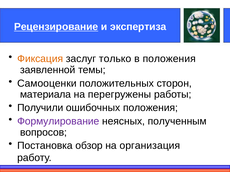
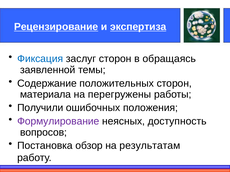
экспертиза underline: none -> present
Фиксация colour: orange -> blue
заслуг только: только -> сторон
в положения: положения -> обращаясь
Самооценки: Самооценки -> Содержание
полученным: полученным -> доступность
организация: организация -> результатам
